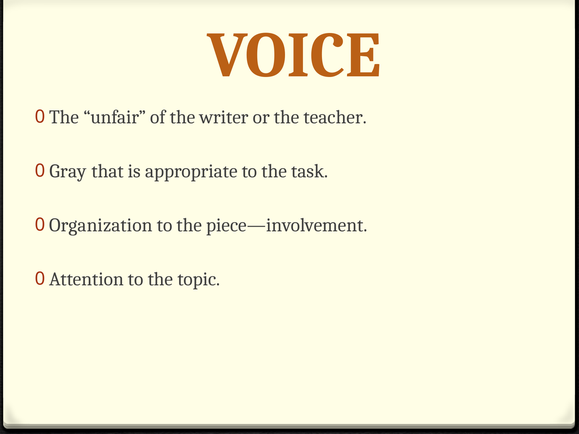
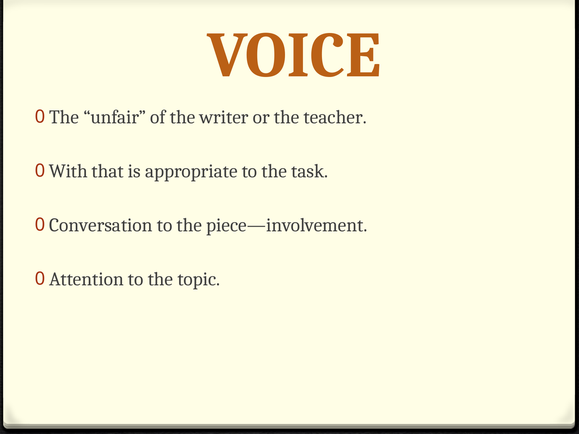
Gray: Gray -> With
Organization: Organization -> Conversation
